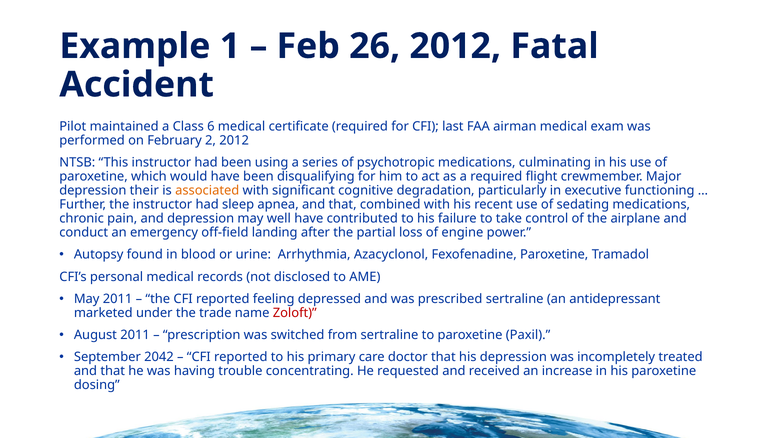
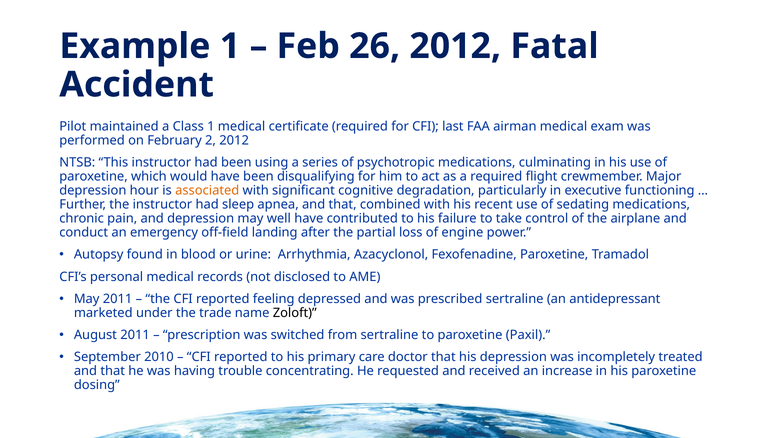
Class 6: 6 -> 1
their: their -> hour
Zoloft colour: red -> black
2042: 2042 -> 2010
